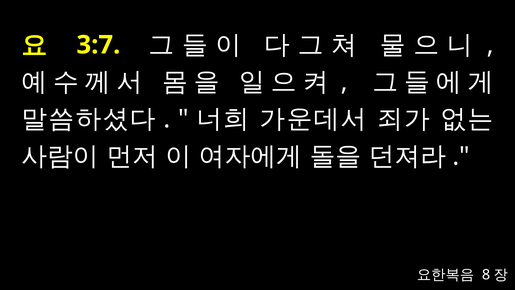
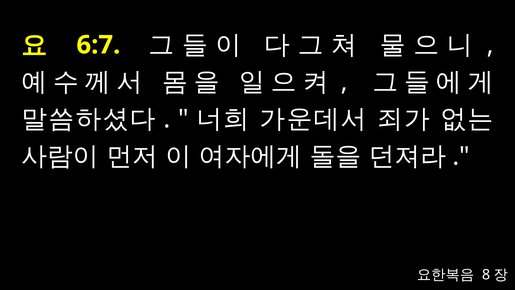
3:7: 3:7 -> 6:7
